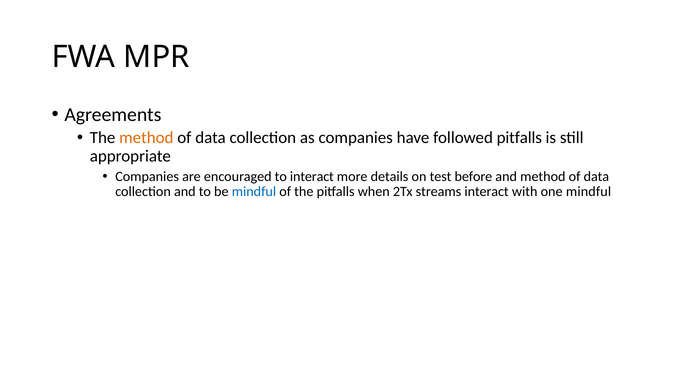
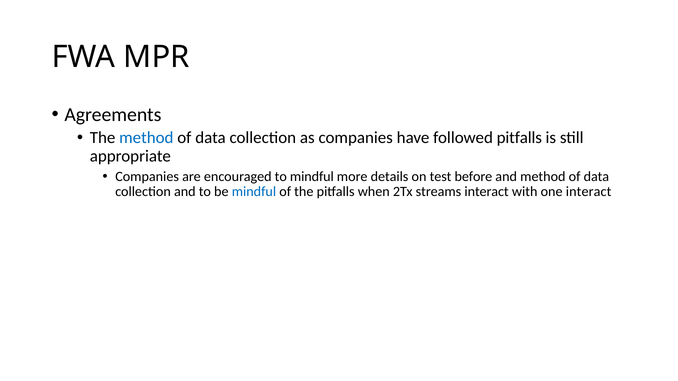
method at (146, 138) colour: orange -> blue
to interact: interact -> mindful
one mindful: mindful -> interact
